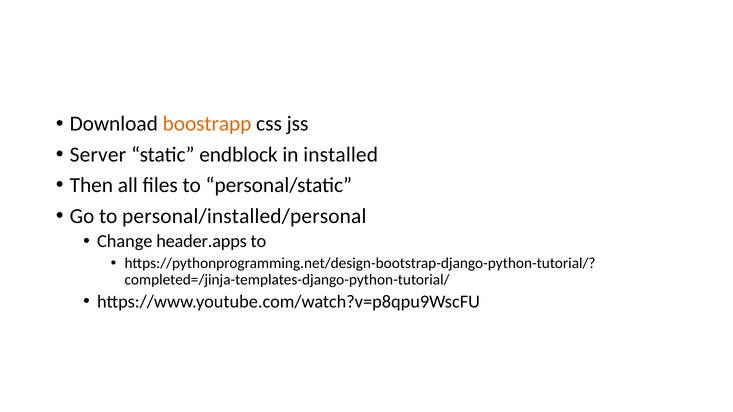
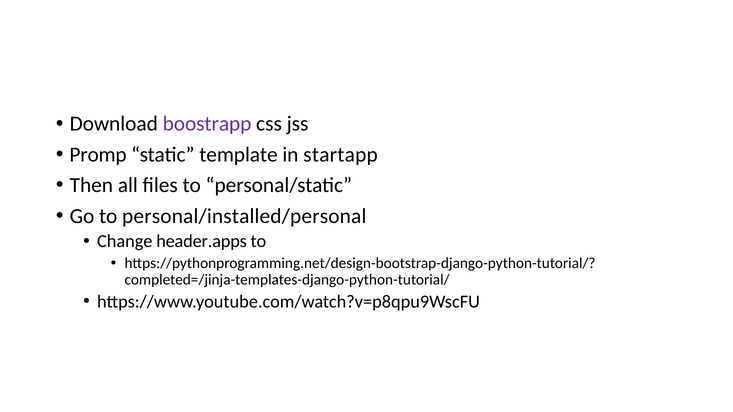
boostrapp colour: orange -> purple
Server: Server -> Promp
endblock: endblock -> template
installed: installed -> startapp
